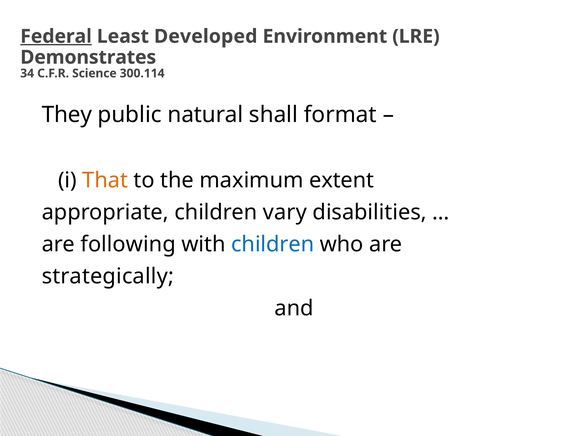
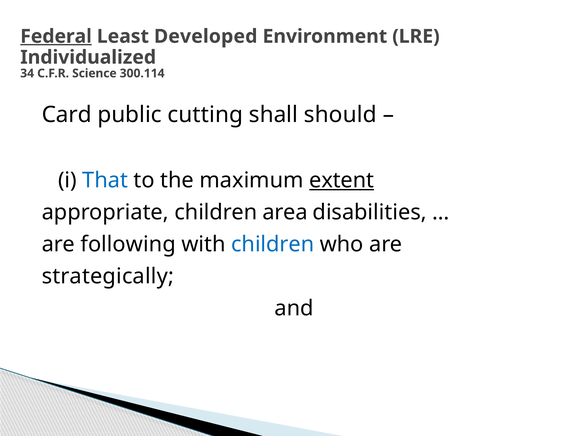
Demonstrates: Demonstrates -> Individualized
They: They -> Card
natural: natural -> cutting
format: format -> should
That colour: orange -> blue
extent underline: none -> present
vary: vary -> area
